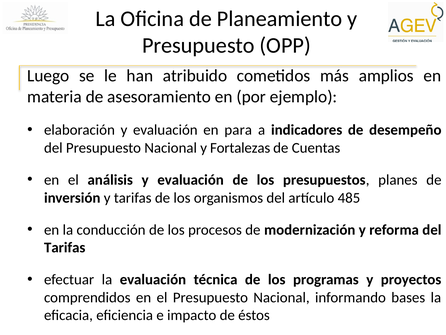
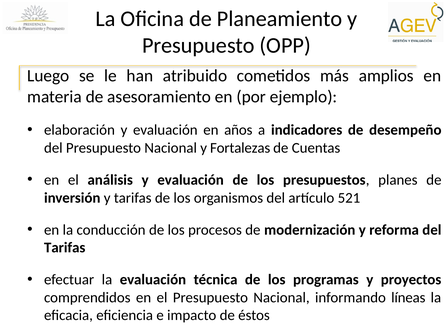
para: para -> años
485: 485 -> 521
bases: bases -> líneas
